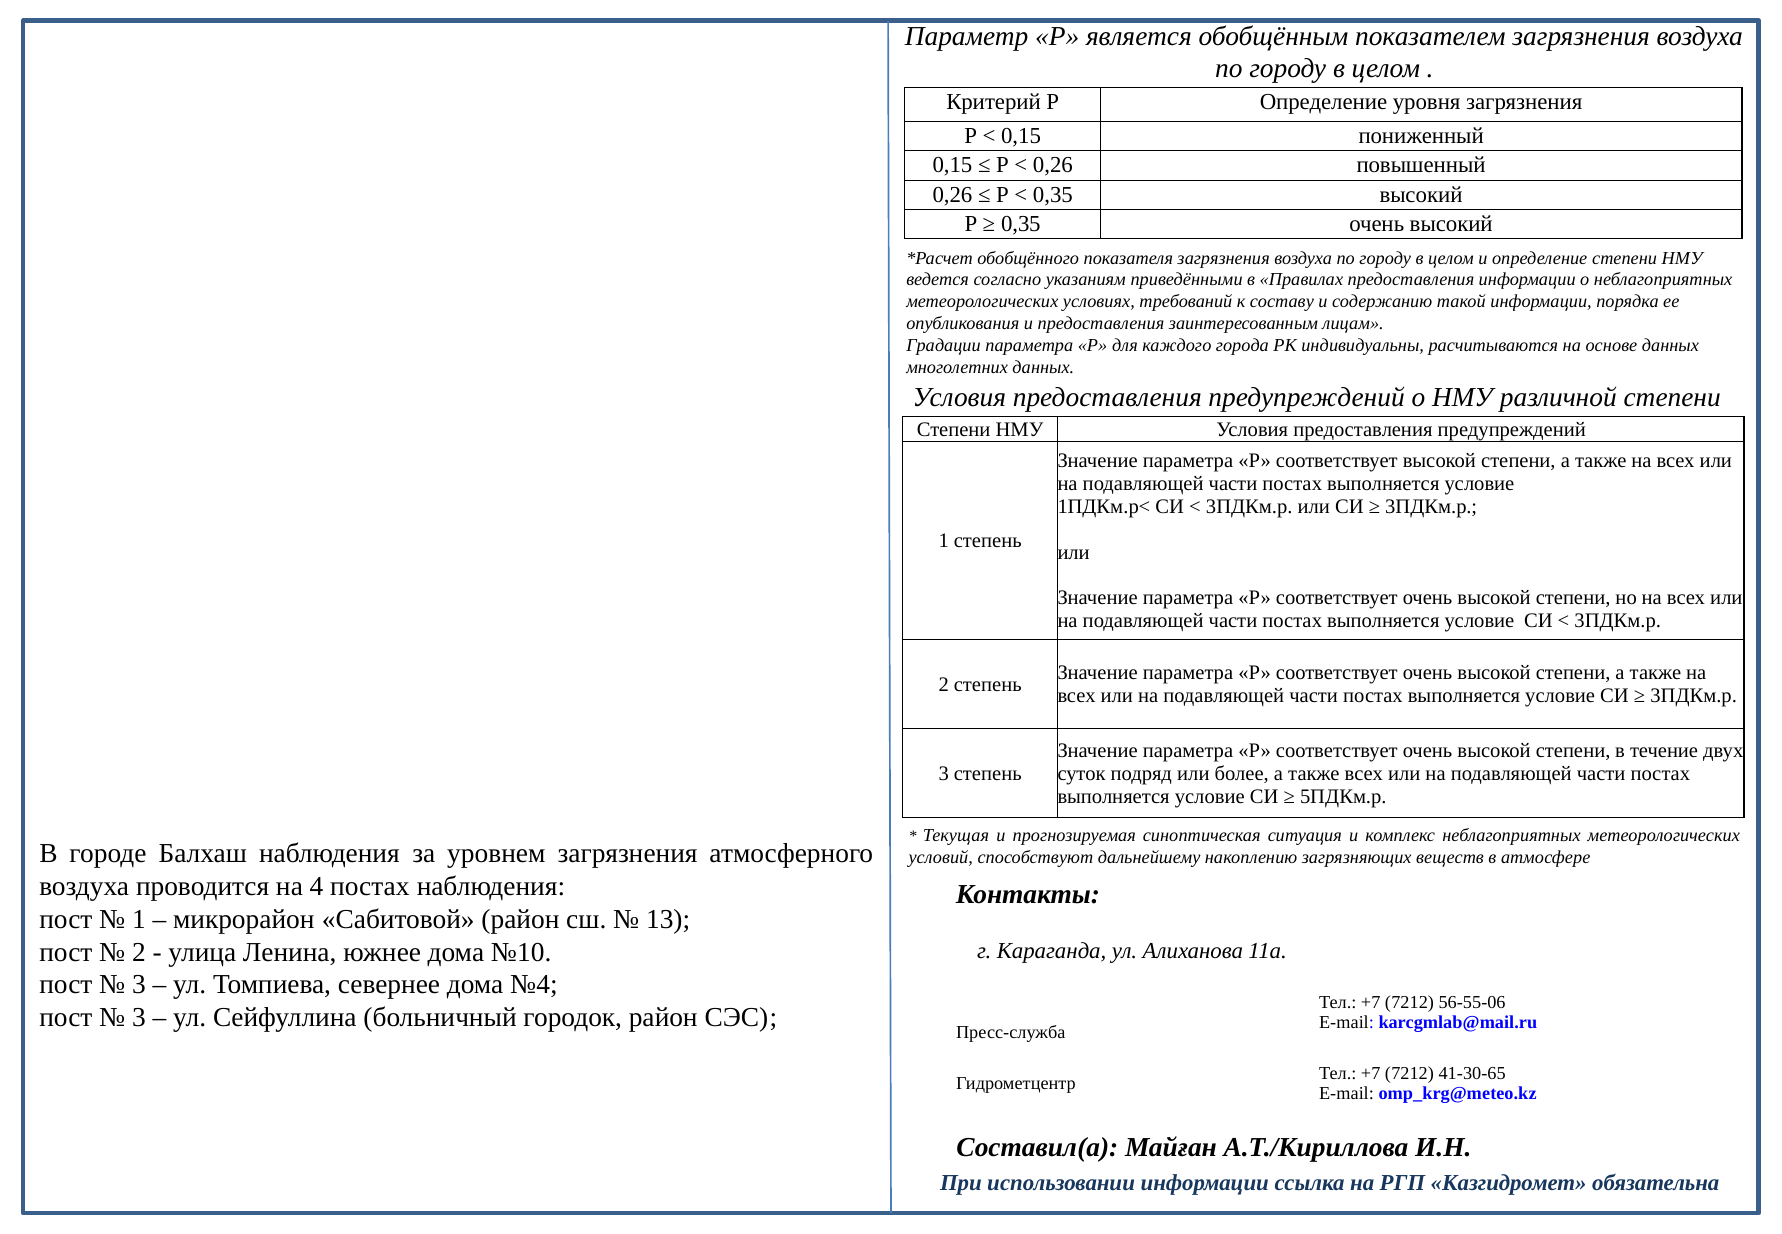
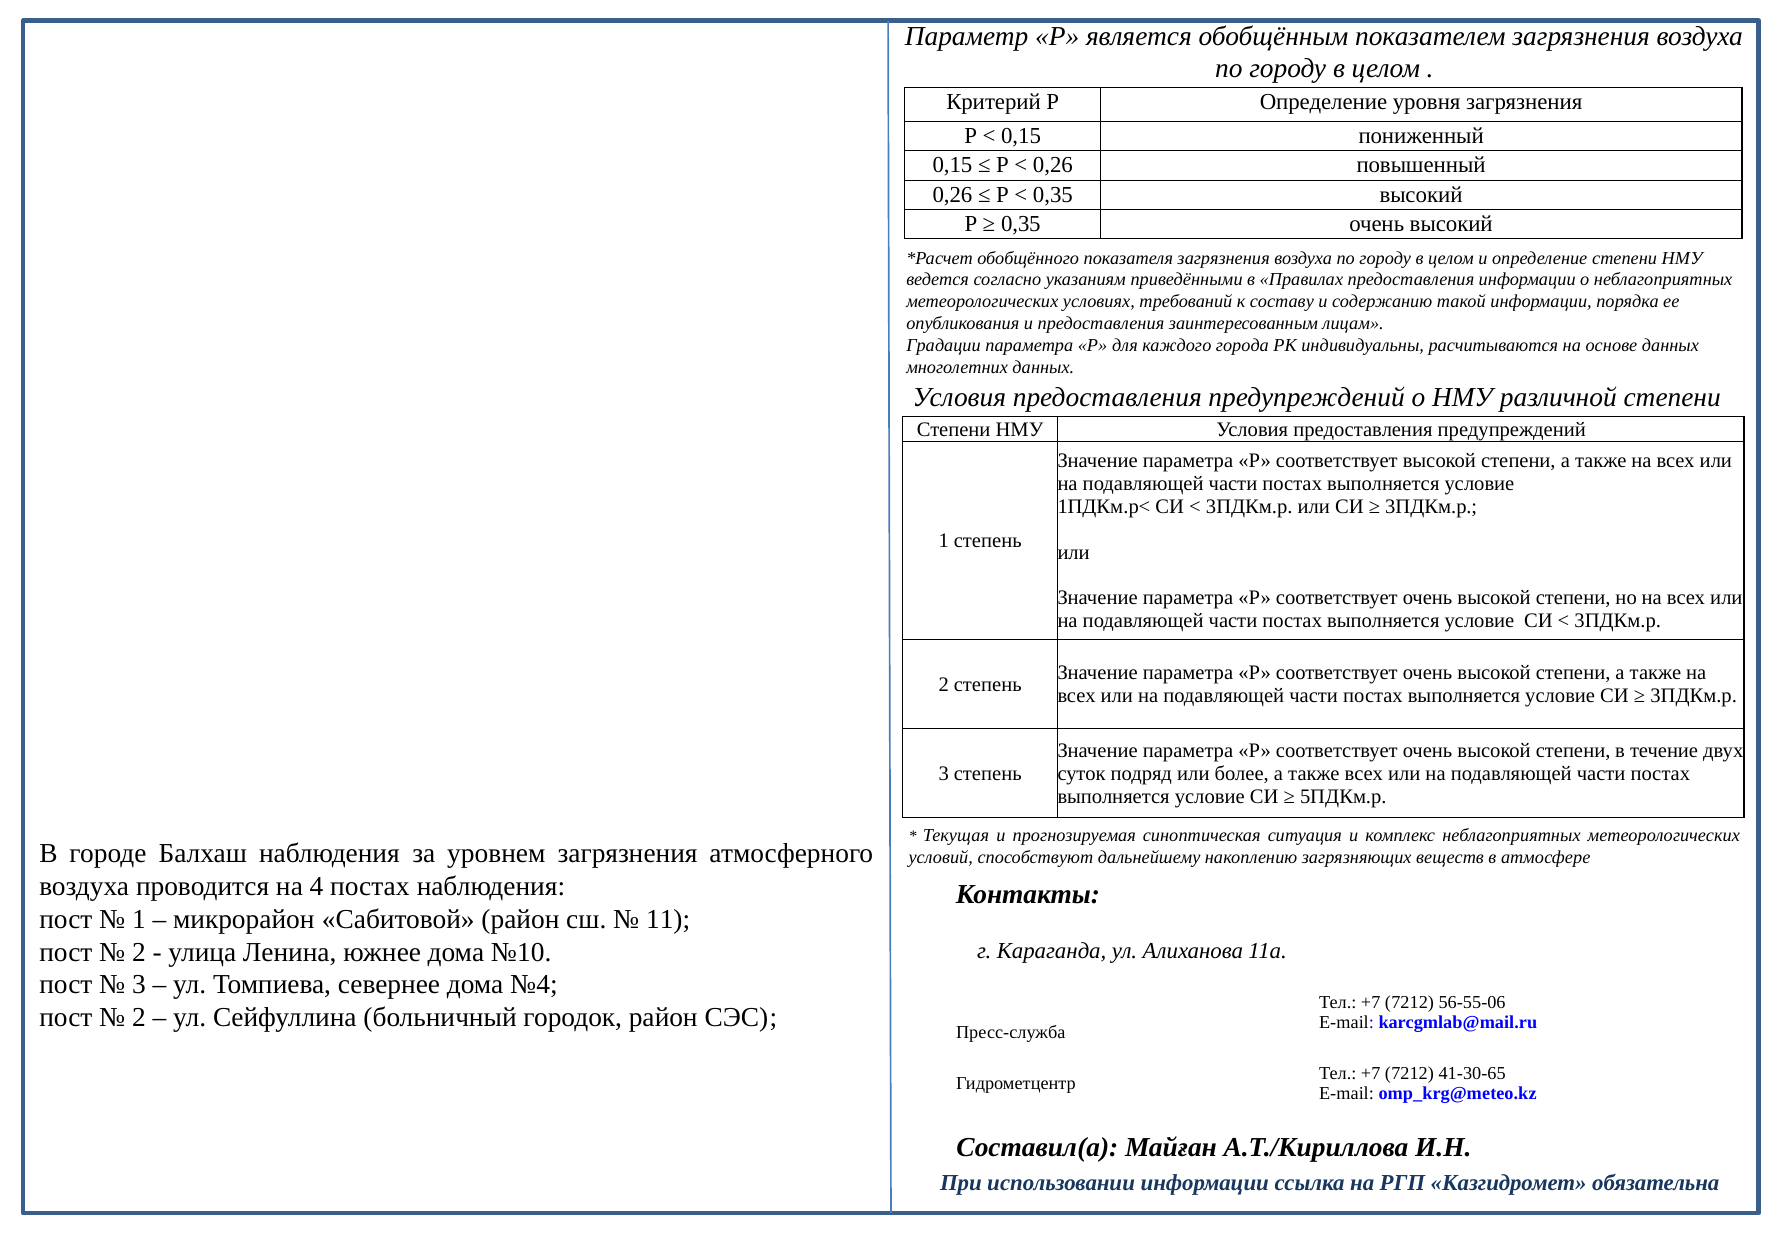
13: 13 -> 11
3 at (139, 1018): 3 -> 2
